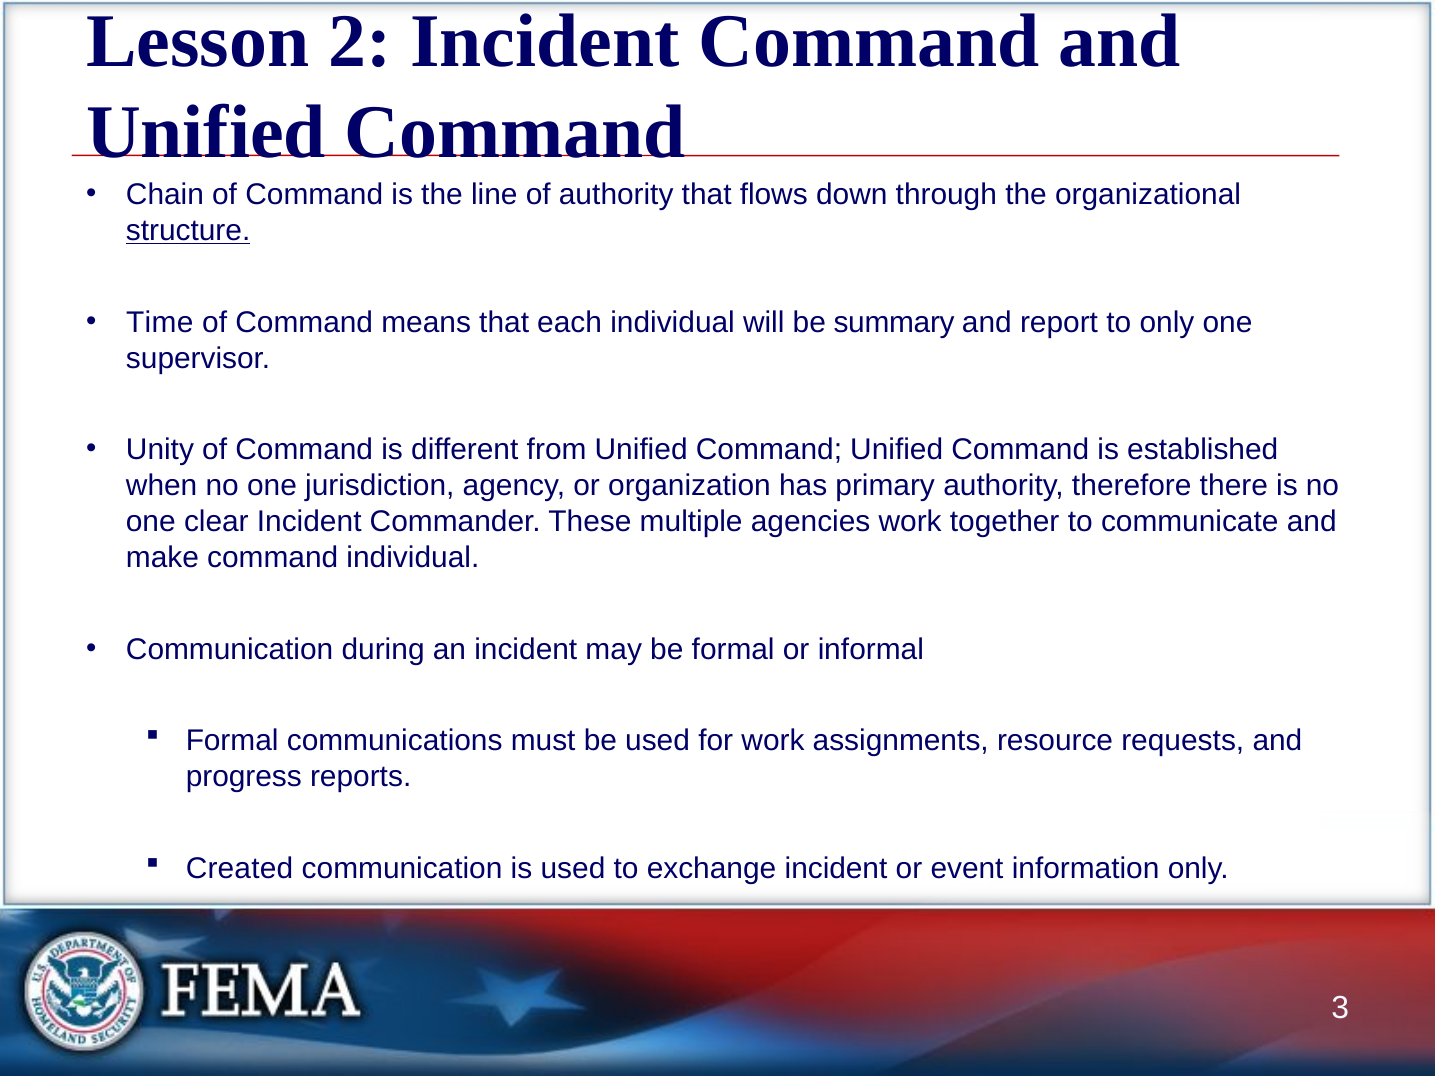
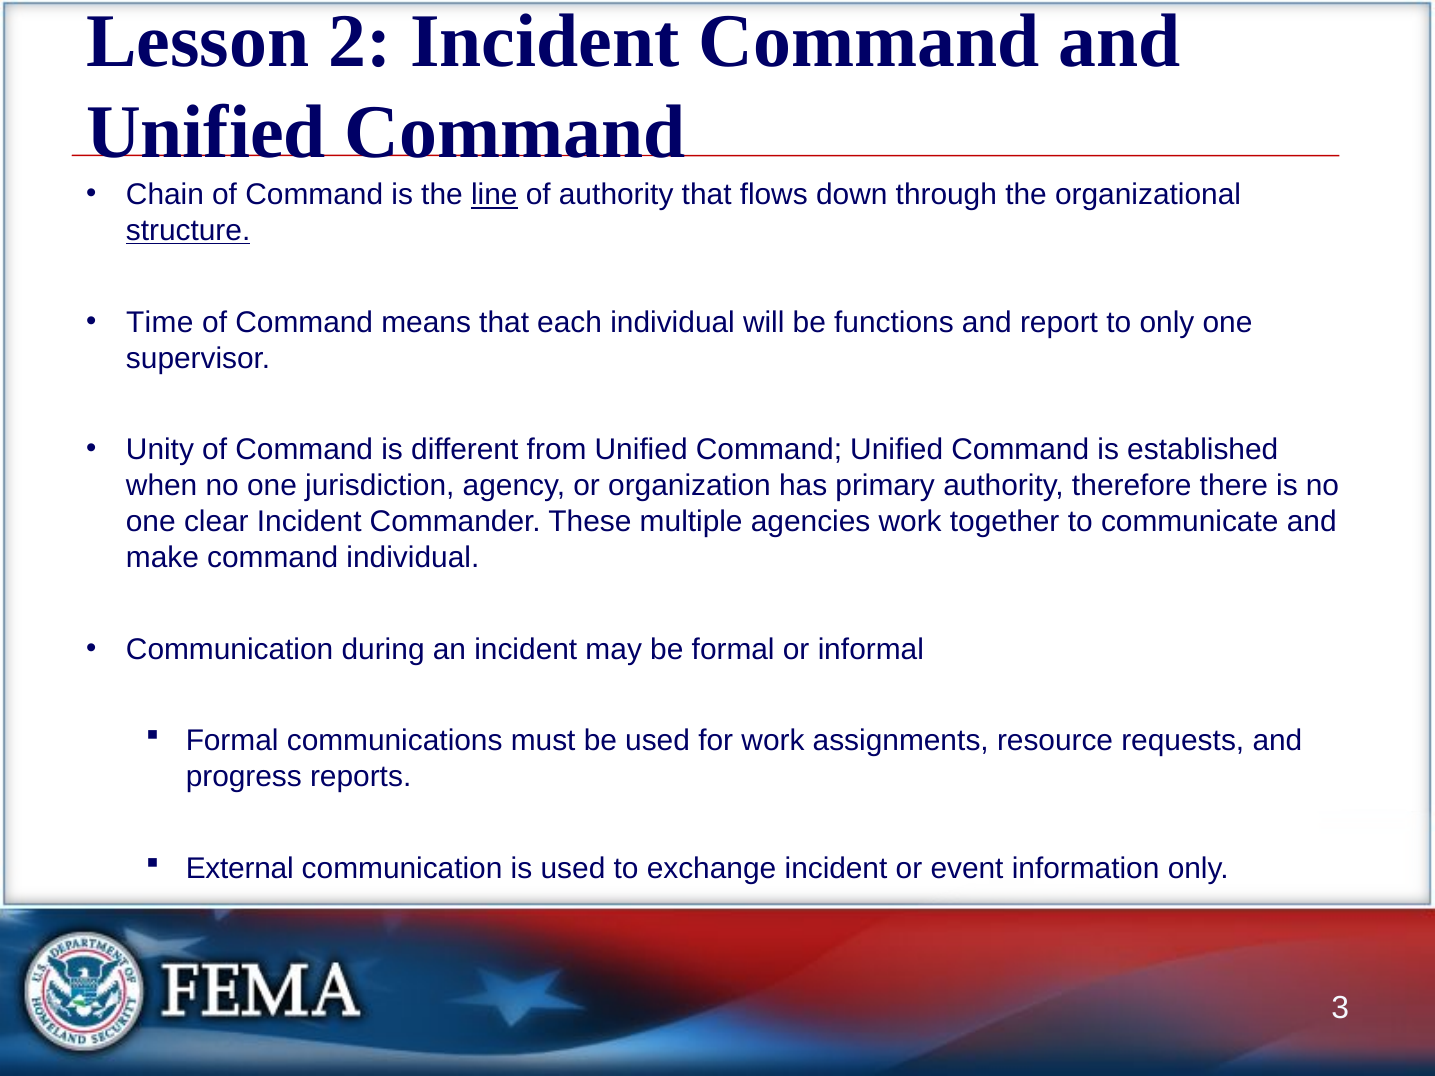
line underline: none -> present
summary: summary -> functions
Created: Created -> External
